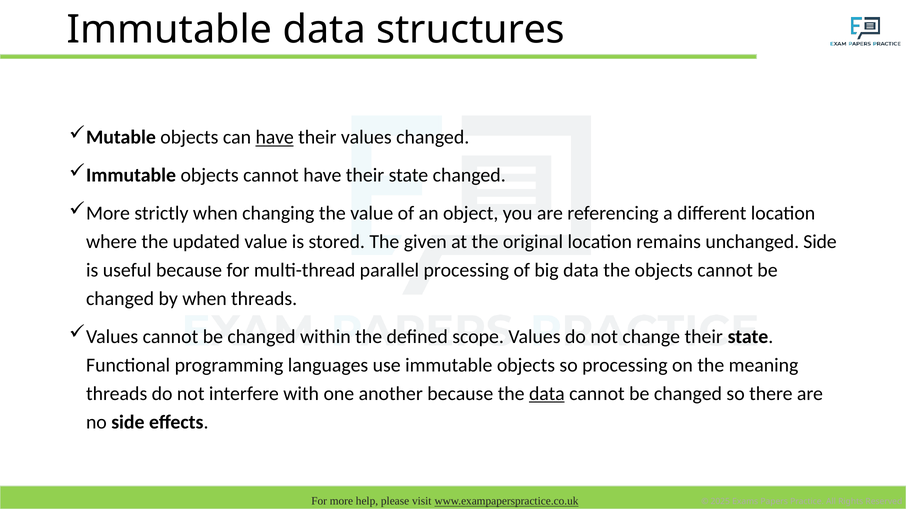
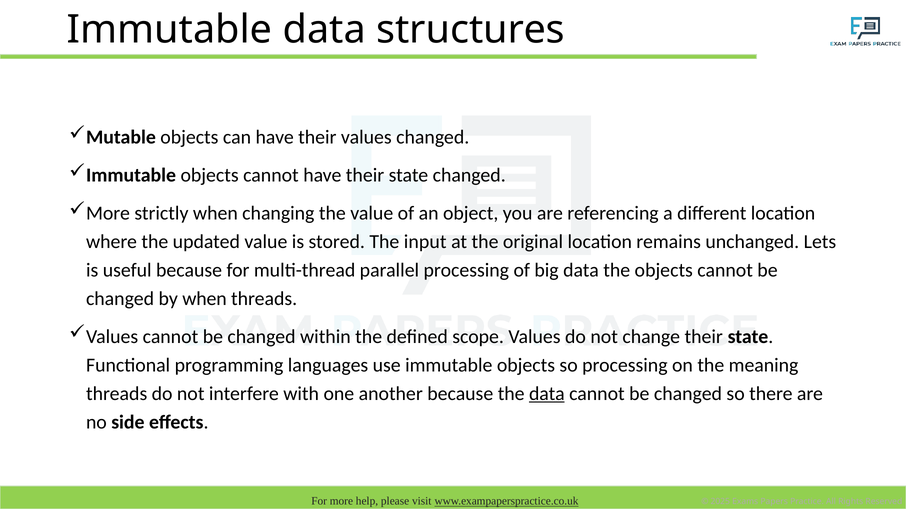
have at (275, 138) underline: present -> none
given: given -> input
unchanged Side: Side -> Lets
